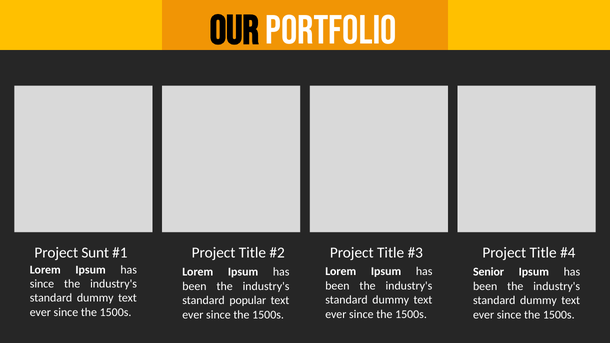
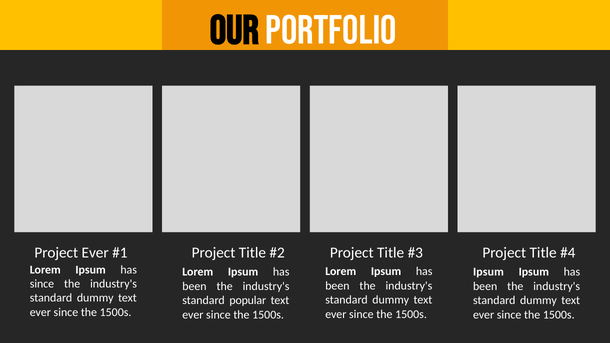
Project Sunt: Sunt -> Ever
Senior at (489, 272): Senior -> Ipsum
